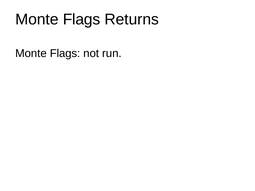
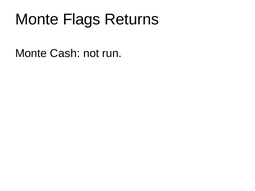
Flags at (65, 53): Flags -> Cash
